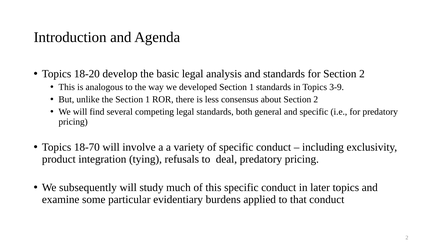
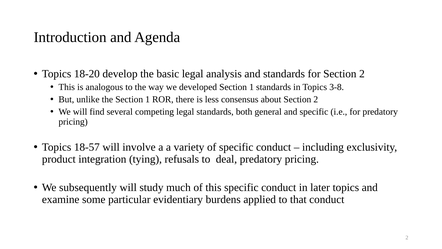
3-9: 3-9 -> 3-8
18-70: 18-70 -> 18-57
